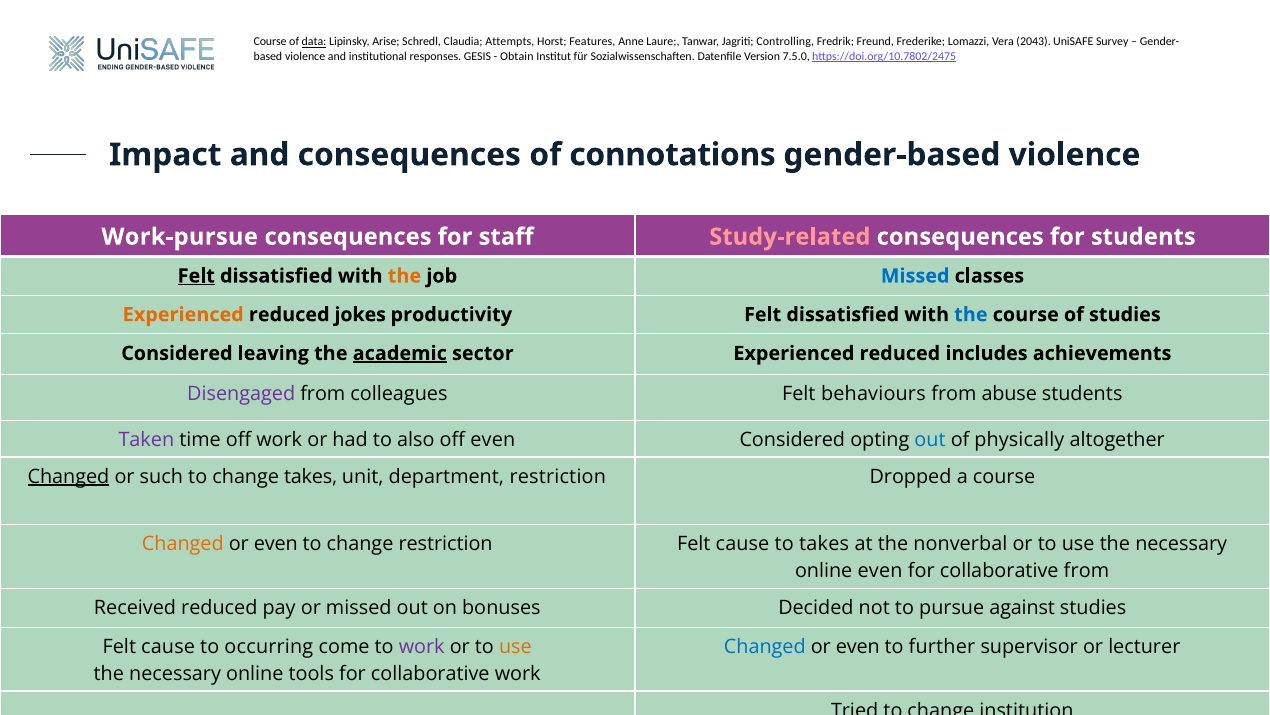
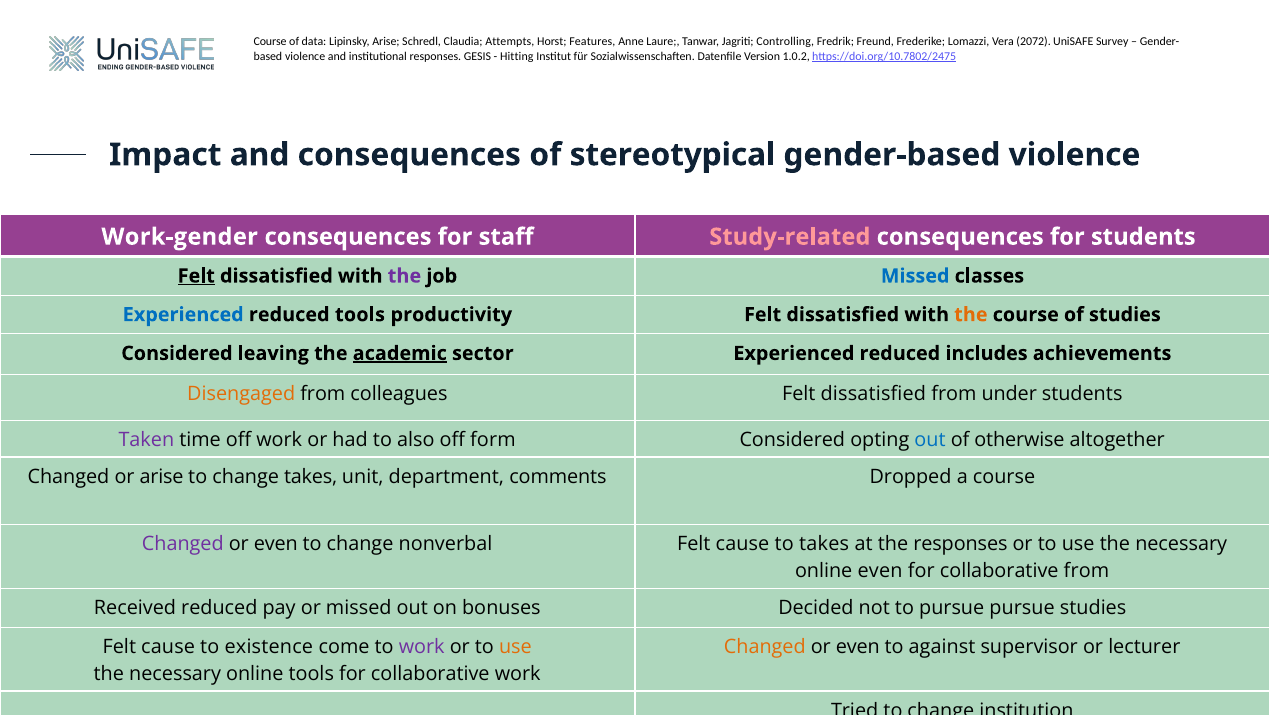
data underline: present -> none
2043: 2043 -> 2072
Obtain: Obtain -> Hitting
7.5.0: 7.5.0 -> 1.0.2
connotations: connotations -> stereotypical
Work-pursue: Work-pursue -> Work-gender
the at (404, 276) colour: orange -> purple
Experienced at (183, 314) colour: orange -> blue
reduced jokes: jokes -> tools
the at (971, 314) colour: blue -> orange
Disengaged colour: purple -> orange
behaviours at (873, 394): behaviours -> dissatisfied
from abuse: abuse -> under
off even: even -> form
physically: physically -> otherwise
Changed at (68, 476) underline: present -> none
or such: such -> arise
department restriction: restriction -> comments
Changed at (183, 544) colour: orange -> purple
change restriction: restriction -> nonverbal
the nonverbal: nonverbal -> responses
pursue against: against -> pursue
occurring: occurring -> existence
Changed at (765, 646) colour: blue -> orange
further: further -> against
